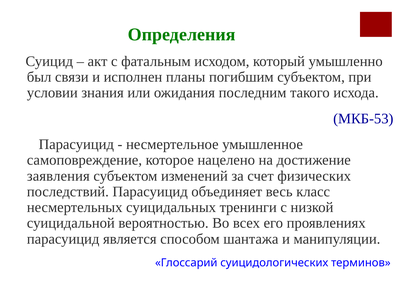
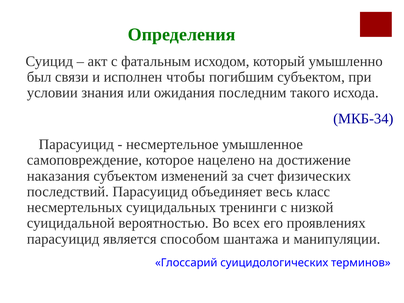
планы: планы -> чтобы
МКБ-53: МКБ-53 -> МКБ-34
заявления: заявления -> наказания
